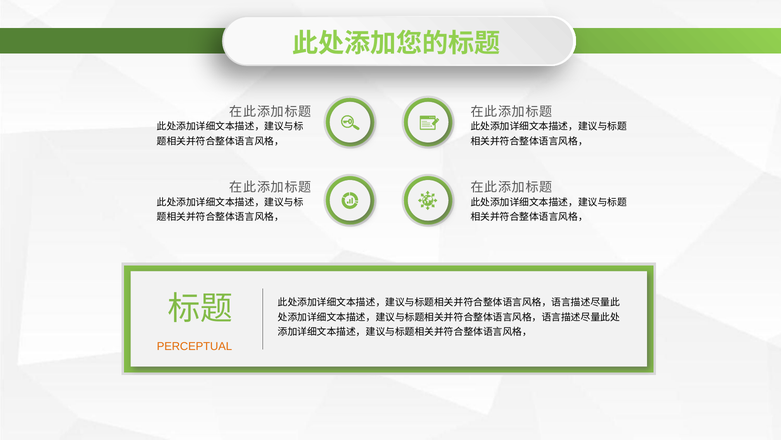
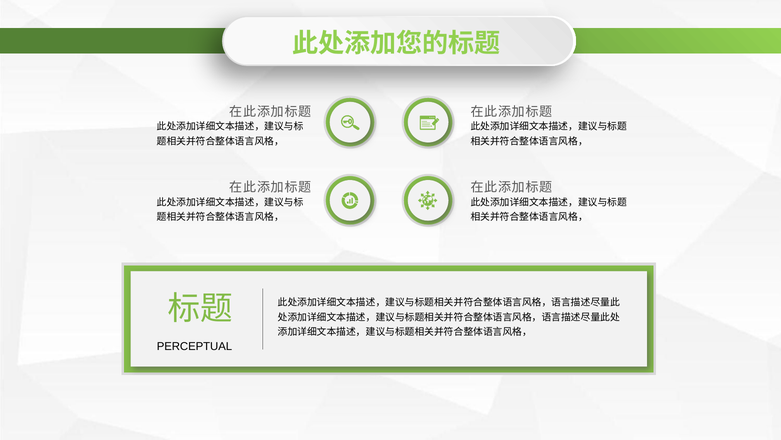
PERCEPTUAL colour: orange -> black
